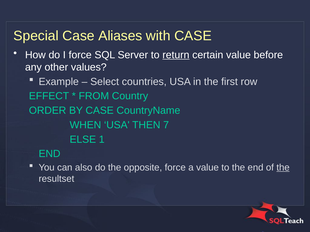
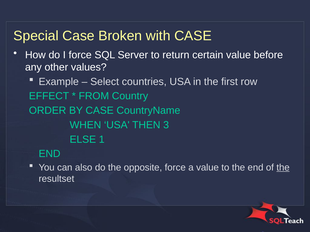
Aliases: Aliases -> Broken
return underline: present -> none
7: 7 -> 3
